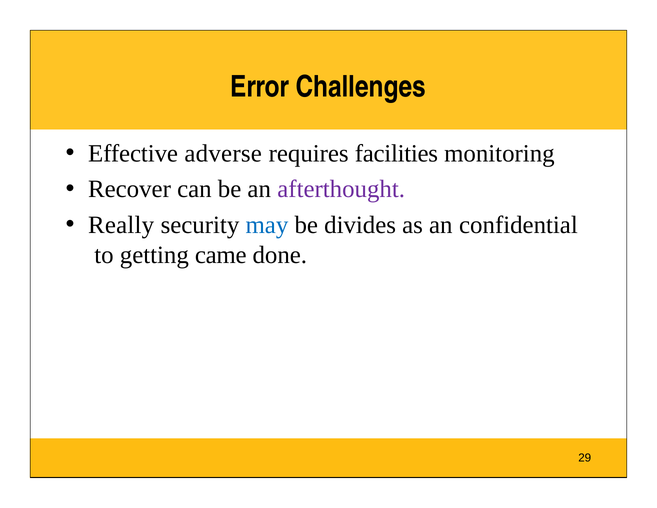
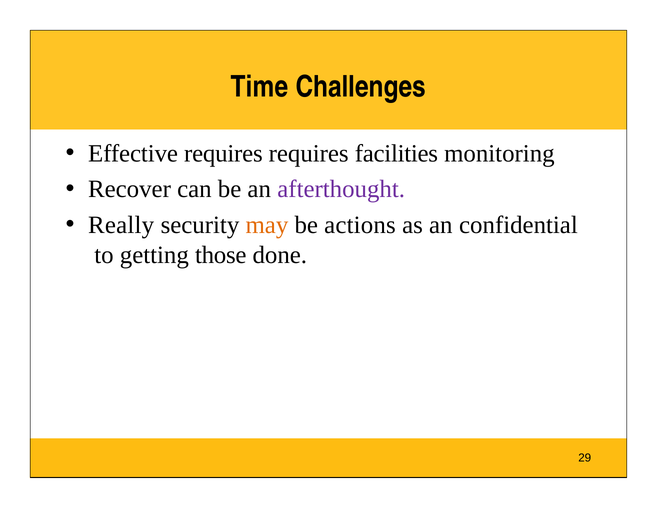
Error: Error -> Time
Effective adverse: adverse -> requires
may colour: blue -> orange
divides: divides -> actions
came: came -> those
